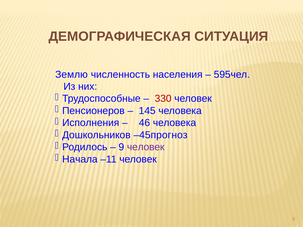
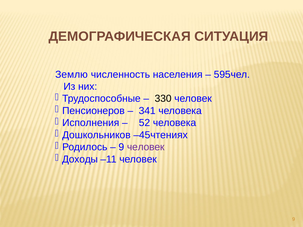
330 colour: red -> black
145: 145 -> 341
46: 46 -> 52
–45прогноз: –45прогноз -> –45чтениях
Начала: Начала -> Доходы
